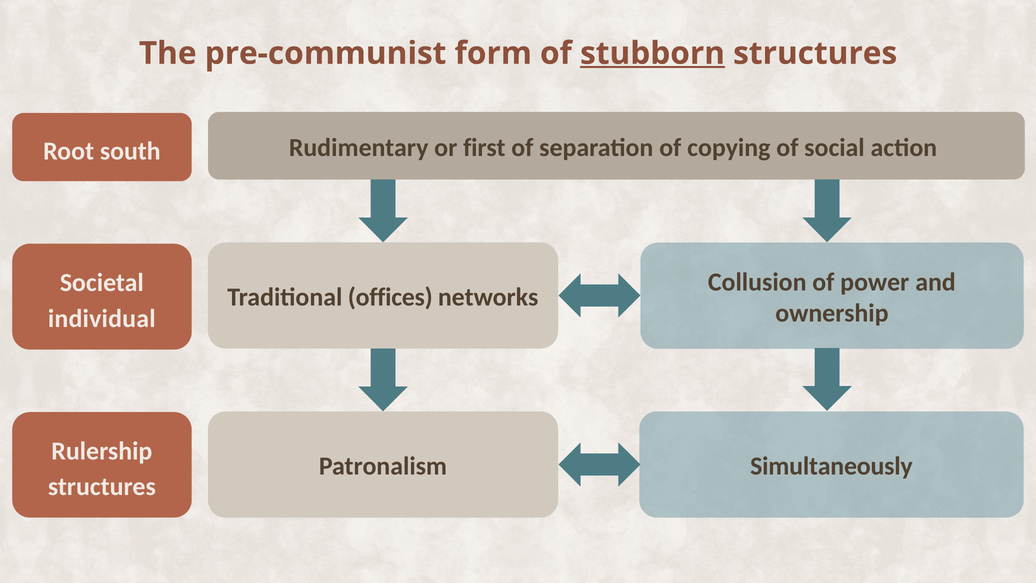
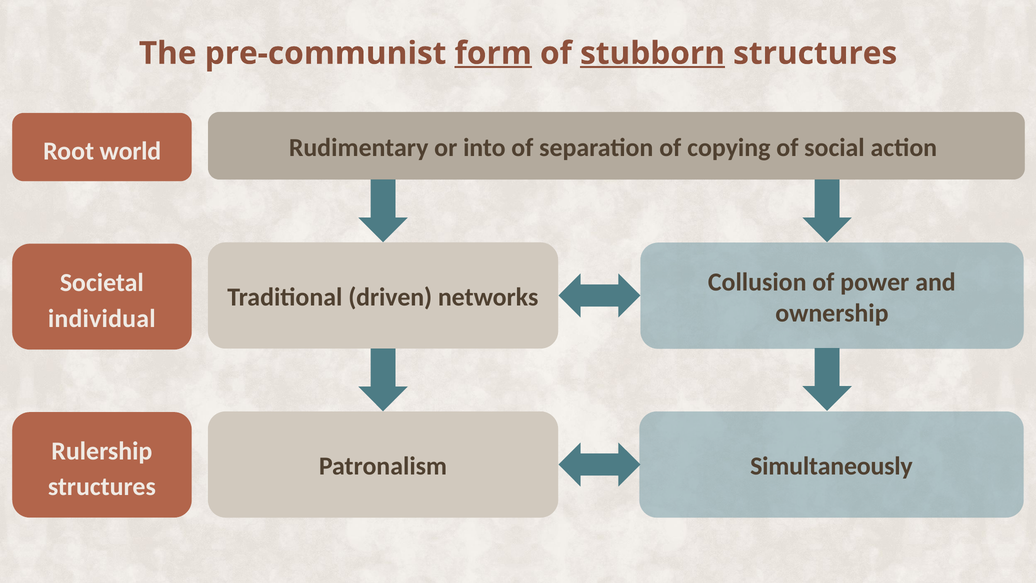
form underline: none -> present
first: first -> into
south: south -> world
offices: offices -> driven
